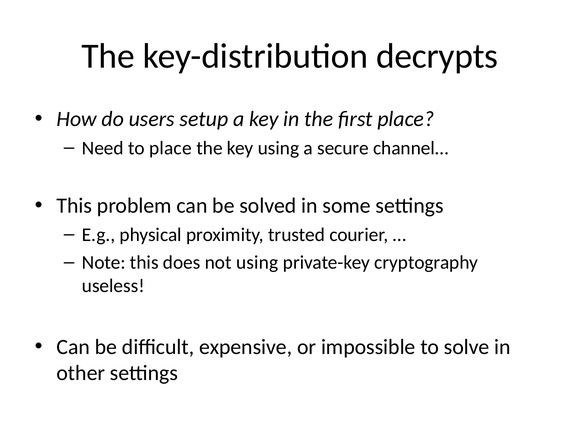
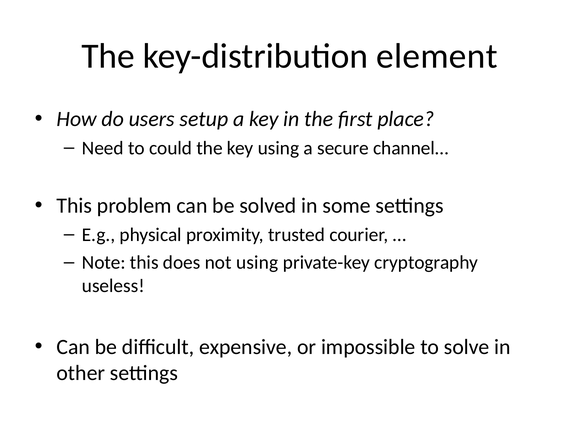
decrypts: decrypts -> element
to place: place -> could
